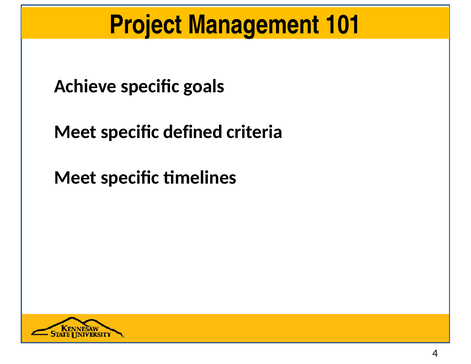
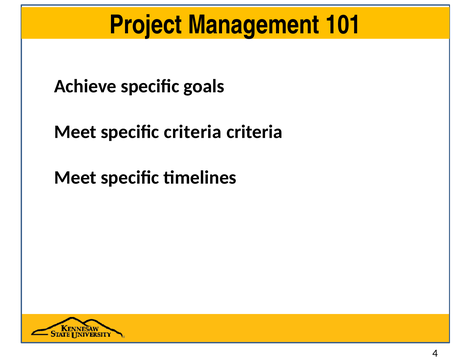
specific defined: defined -> criteria
